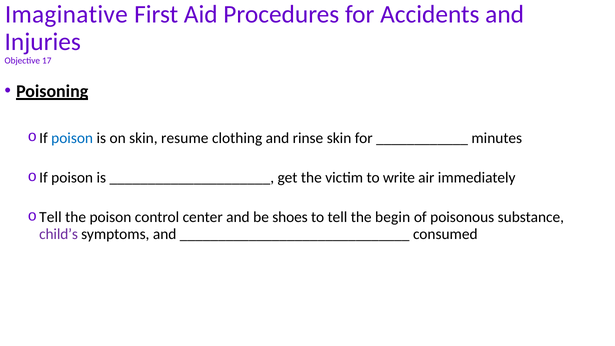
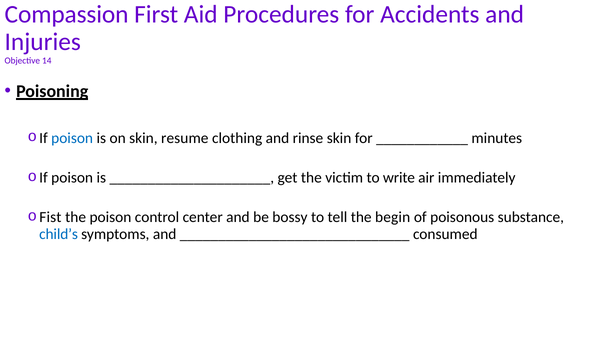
Imaginative: Imaginative -> Compassion
17: 17 -> 14
Tell at (50, 217): Tell -> Fist
shoes: shoes -> bossy
child’s colour: purple -> blue
